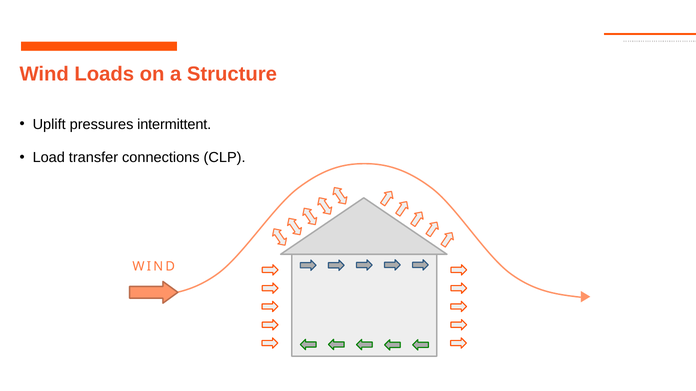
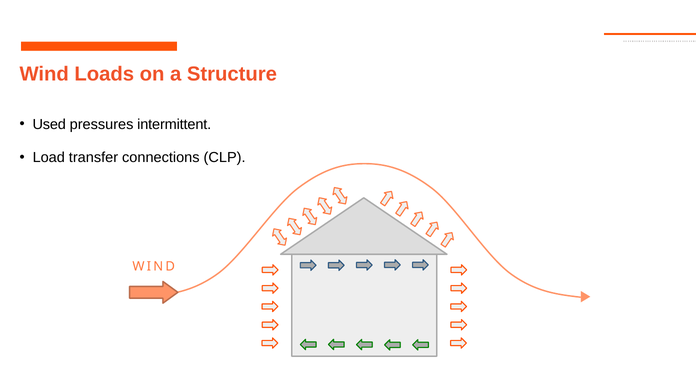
Uplift: Uplift -> Used
